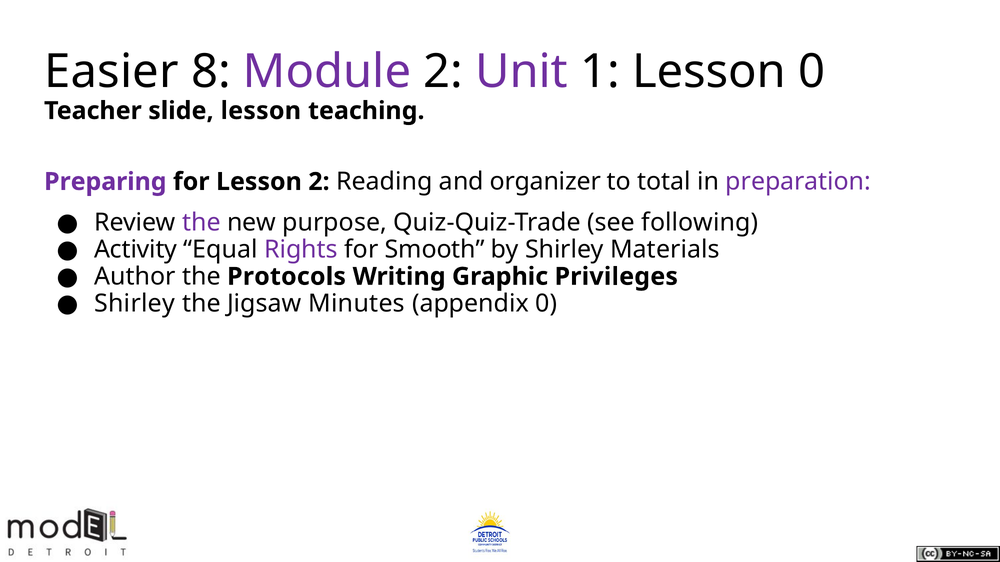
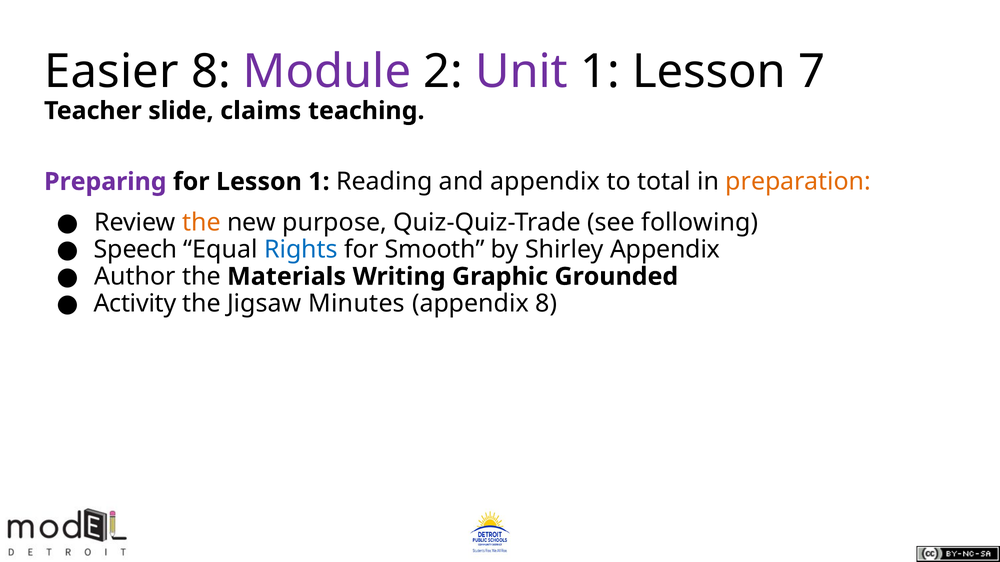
Lesson 0: 0 -> 7
slide lesson: lesson -> claims
Lesson 2: 2 -> 1
and organizer: organizer -> appendix
preparation colour: purple -> orange
the at (201, 223) colour: purple -> orange
Activity: Activity -> Speech
Rights colour: purple -> blue
Shirley Materials: Materials -> Appendix
Protocols: Protocols -> Materials
Privileges: Privileges -> Grounded
Shirley at (135, 304): Shirley -> Activity
appendix 0: 0 -> 8
